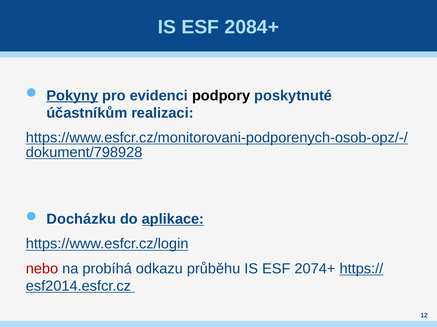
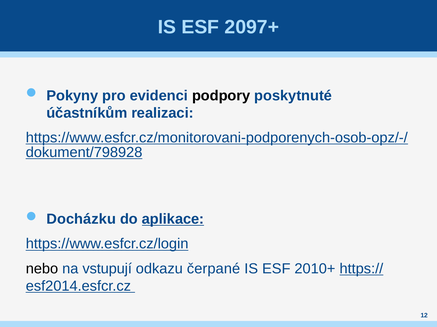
2084+: 2084+ -> 2097+
Pokyny underline: present -> none
nebo colour: red -> black
probíhá: probíhá -> vstupují
průběhu: průběhu -> čerpané
2074+: 2074+ -> 2010+
